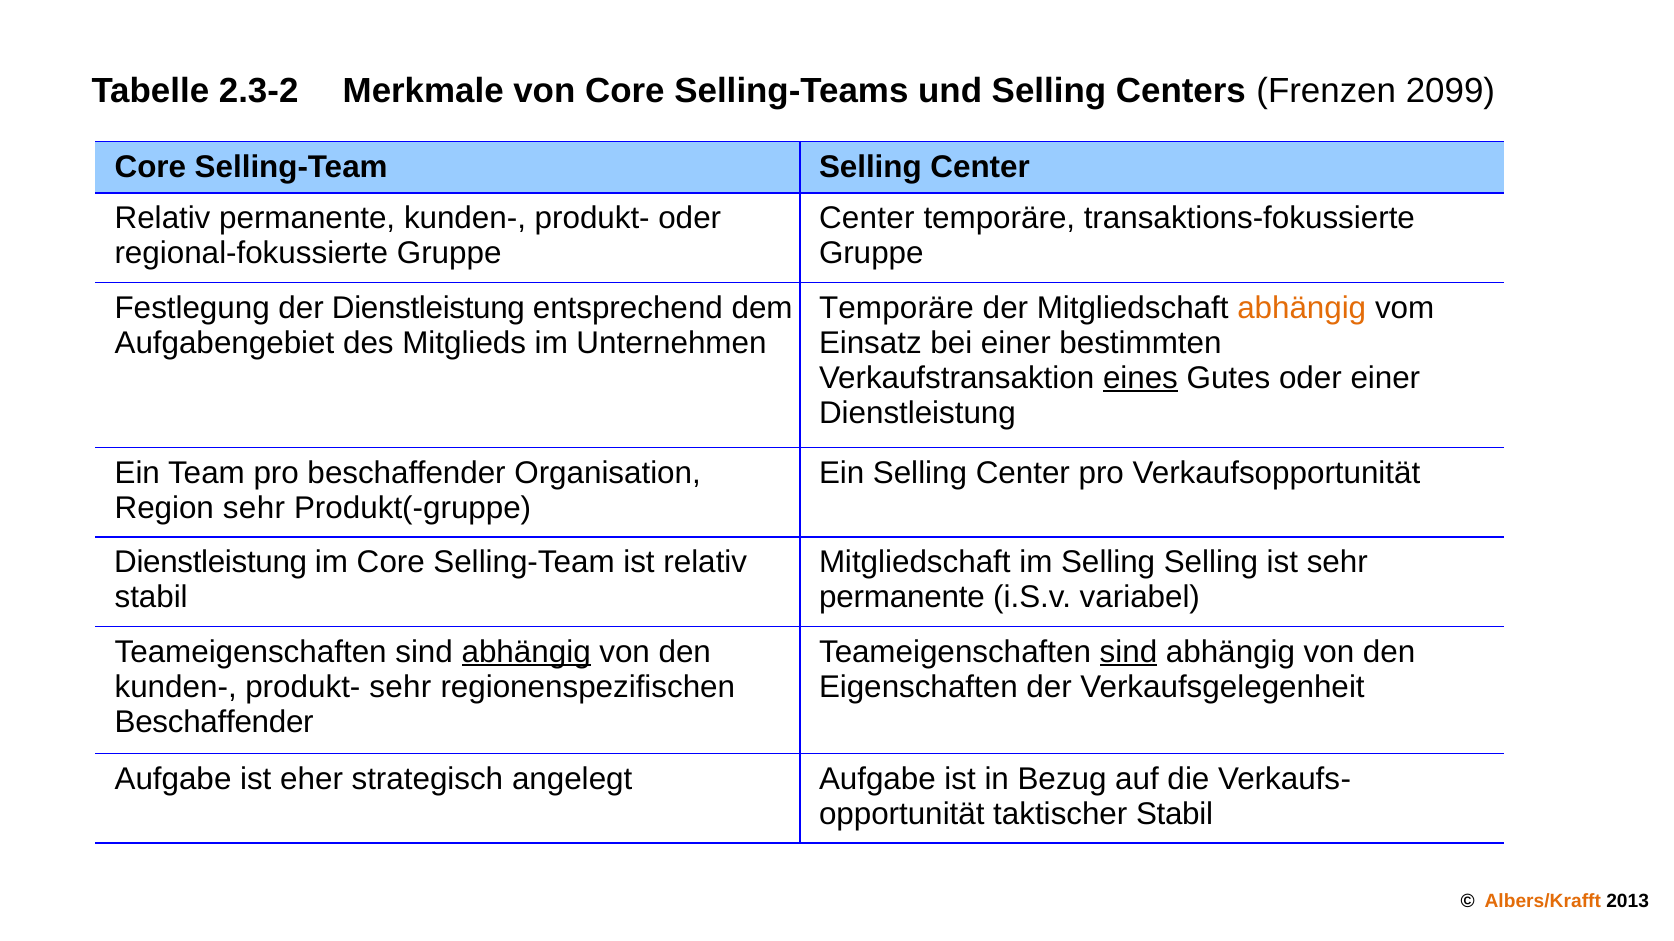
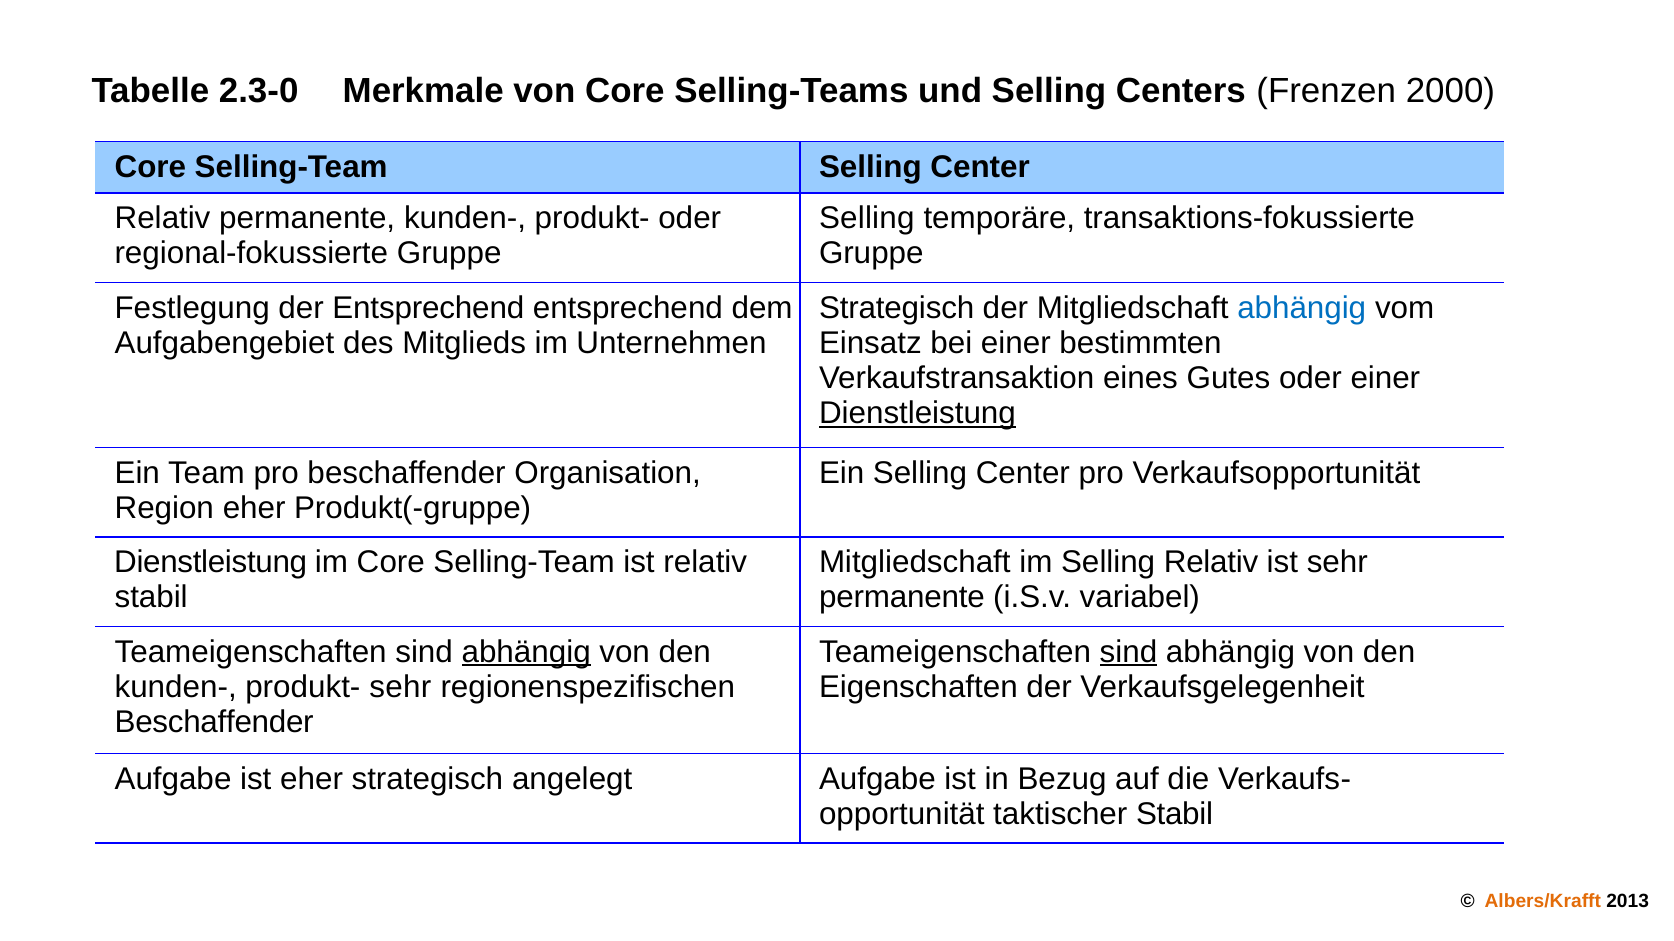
2.3-2: 2.3-2 -> 2.3-0
2099: 2099 -> 2000
Center at (867, 218): Center -> Selling
der Dienstleistung: Dienstleistung -> Entsprechend
Temporäre at (896, 308): Temporäre -> Strategisch
abhängig at (1302, 308) colour: orange -> blue
eines underline: present -> none
Dienstleistung at (917, 413) underline: none -> present
Region sehr: sehr -> eher
Selling Selling: Selling -> Relativ
